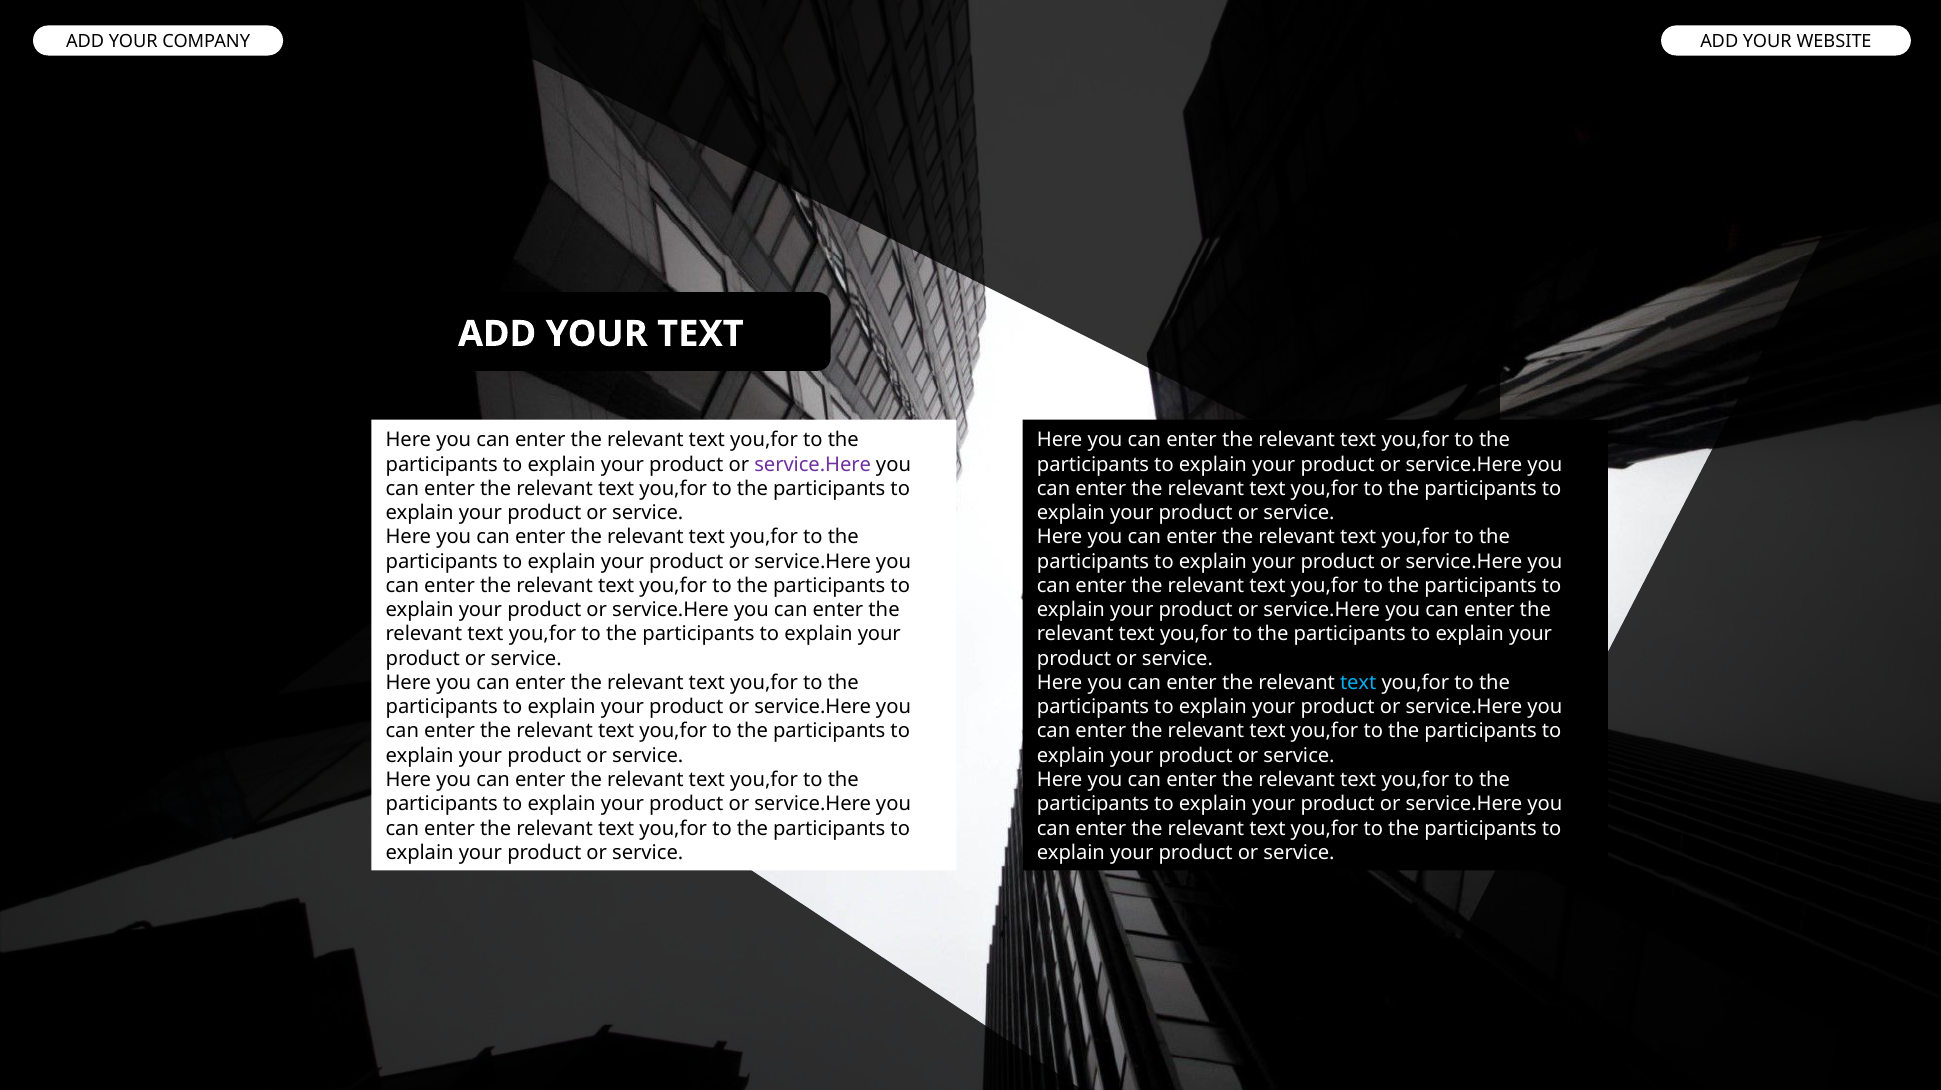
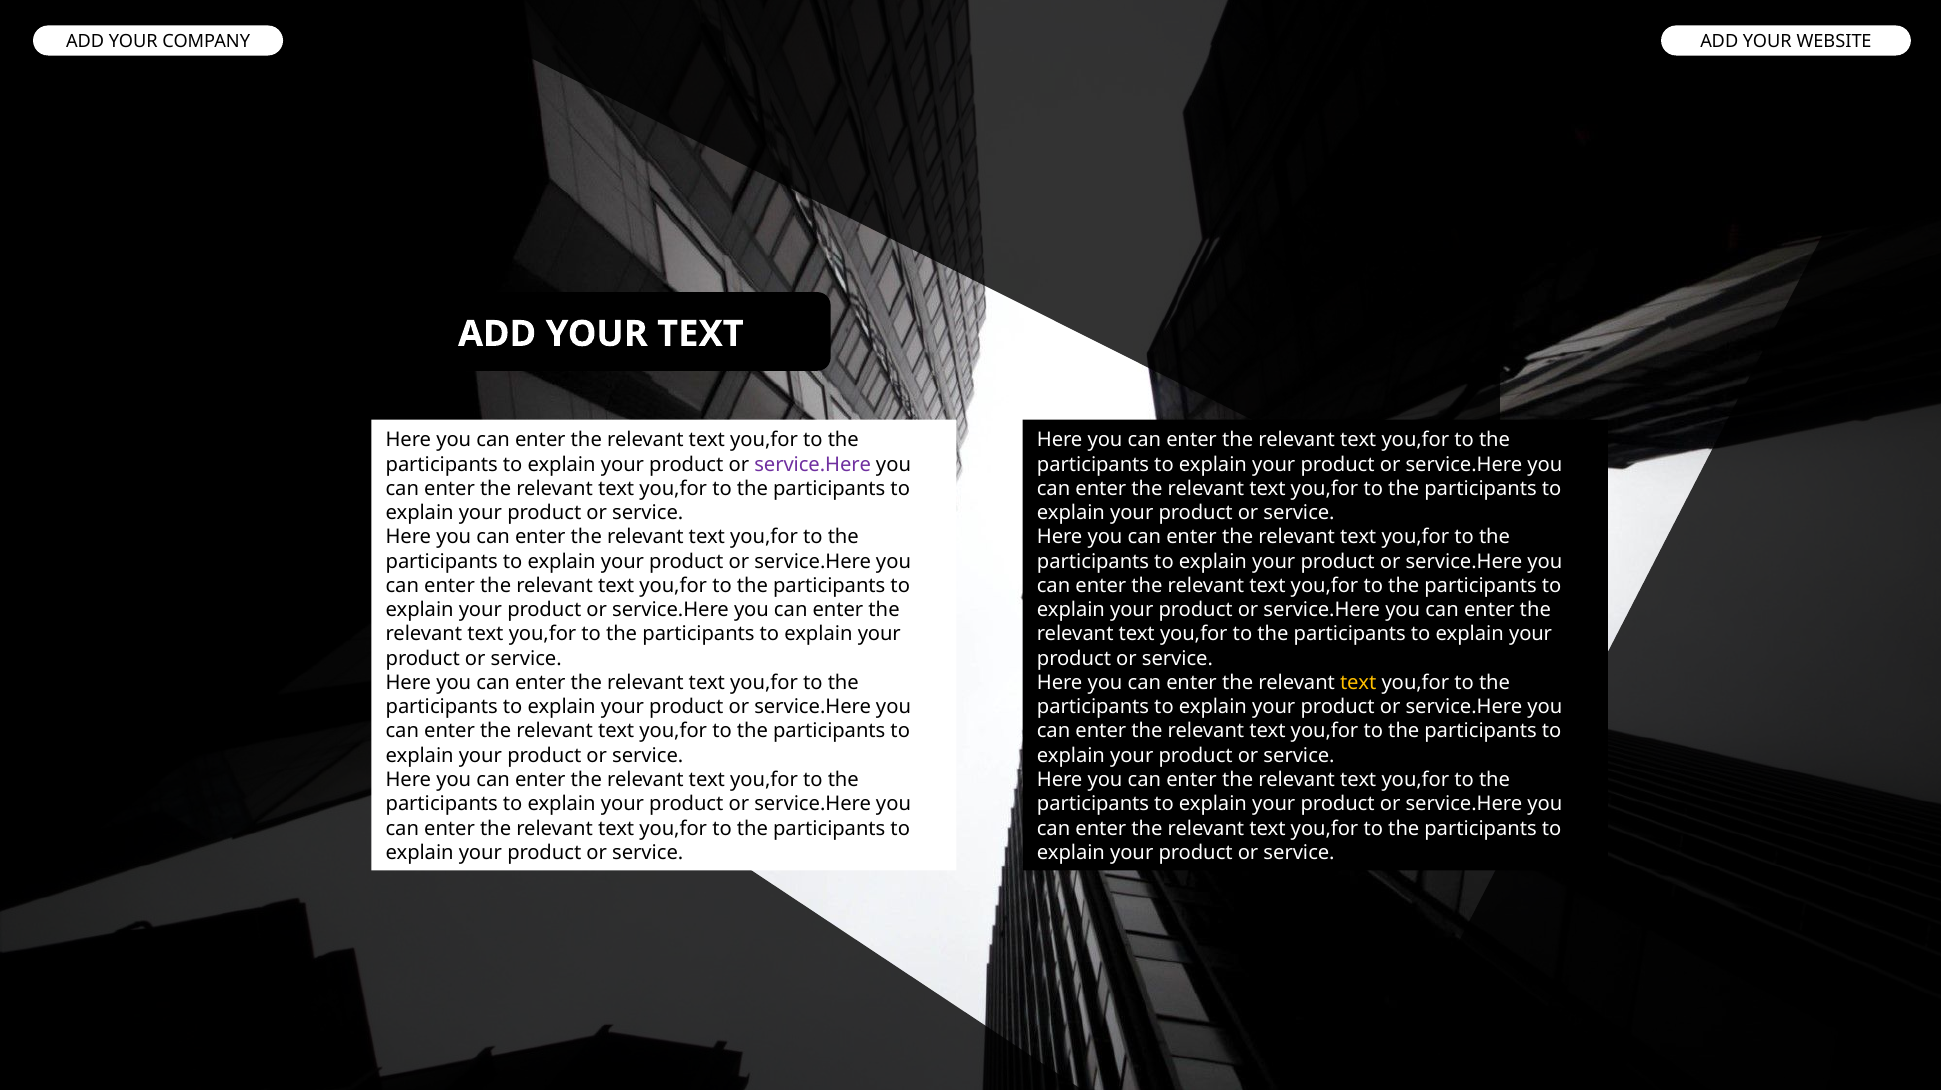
text at (1358, 683) colour: light blue -> yellow
